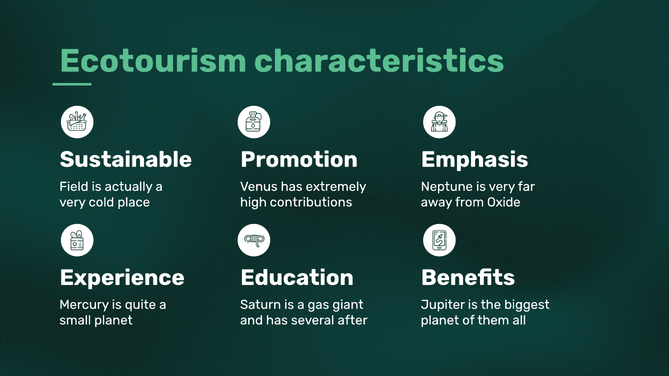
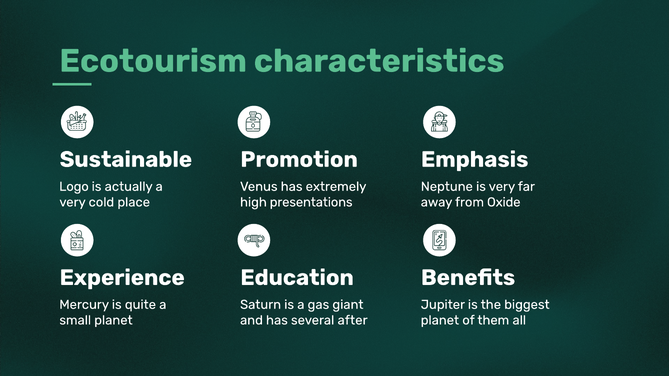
Field: Field -> Logo
contributions: contributions -> presentations
